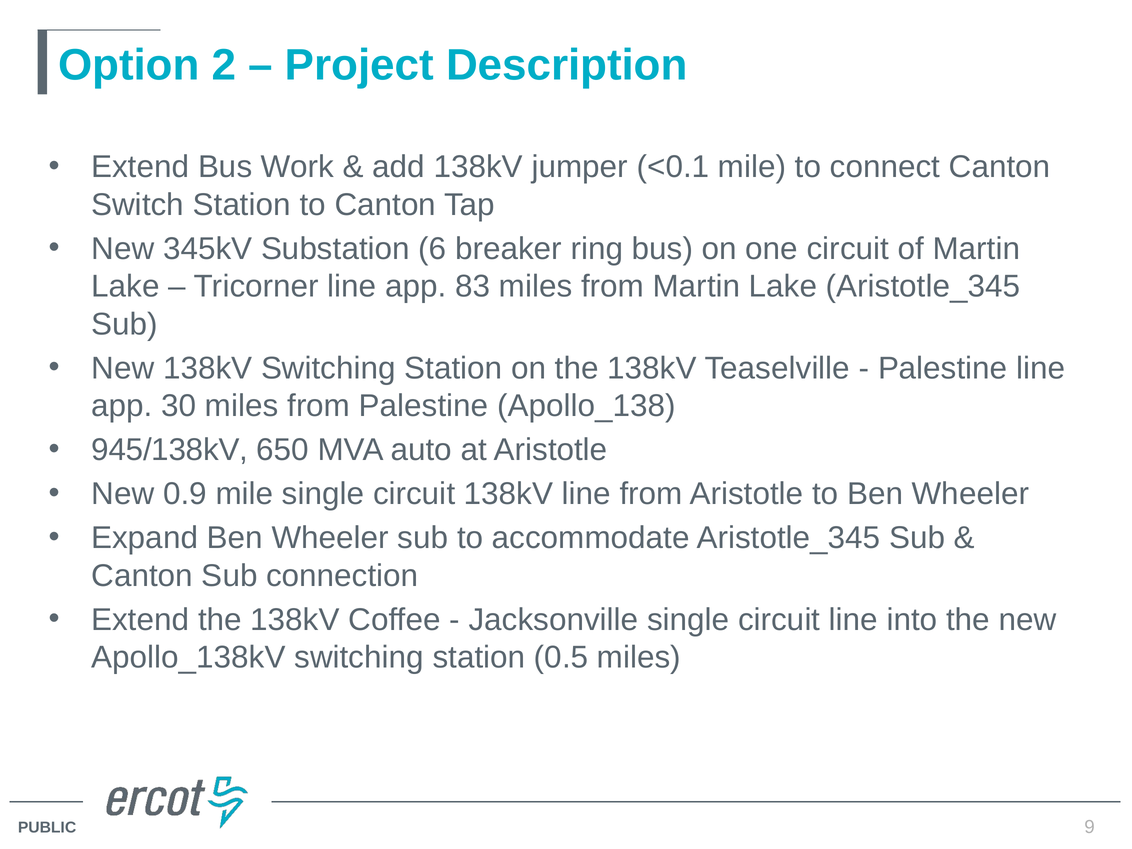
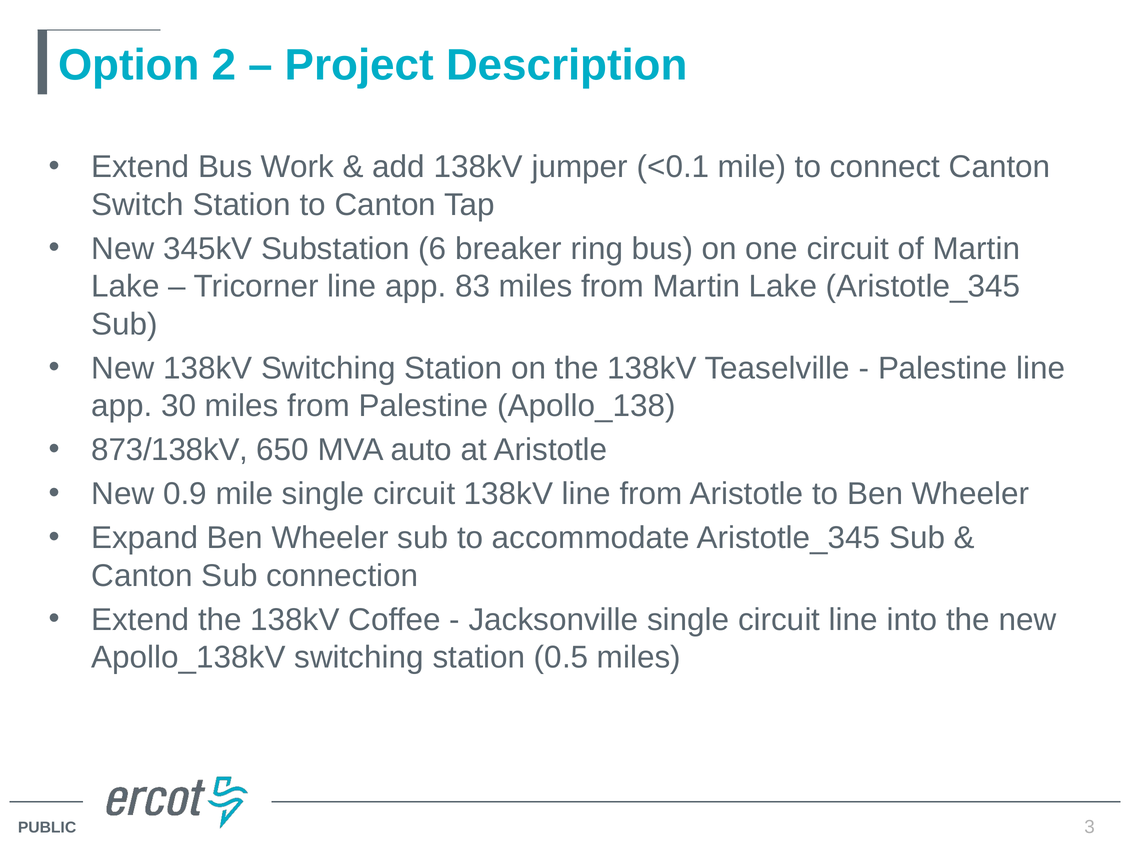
945/138kV: 945/138kV -> 873/138kV
9: 9 -> 3
